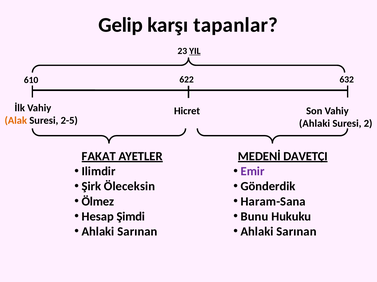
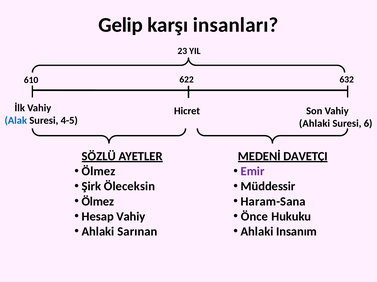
tapanlar: tapanlar -> insanları
YIL underline: present -> none
Alak colour: orange -> blue
2-5: 2-5 -> 4-5
2: 2 -> 6
FAKAT: FAKAT -> SÖZLÜ
Ilimdir at (99, 172): Ilimdir -> Ölmez
Gönderdik: Gönderdik -> Müddessir
Hesap Şimdi: Şimdi -> Vahiy
Bunu: Bunu -> Önce
Sarınan at (296, 232): Sarınan -> Insanım
